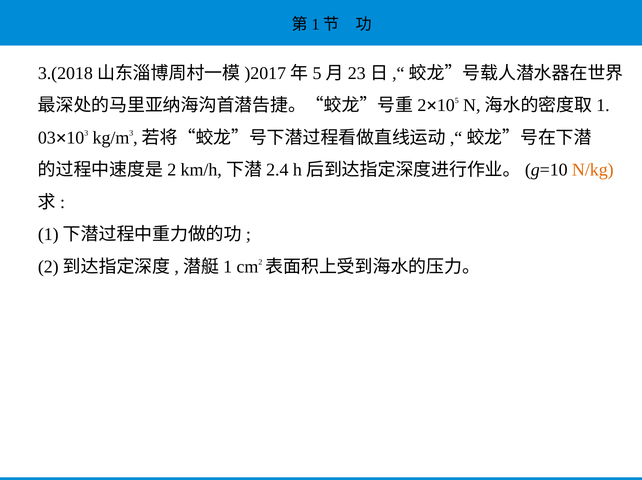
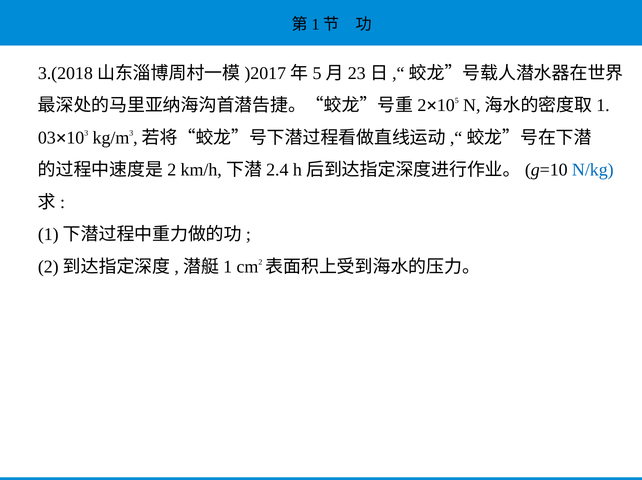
N/kg colour: orange -> blue
